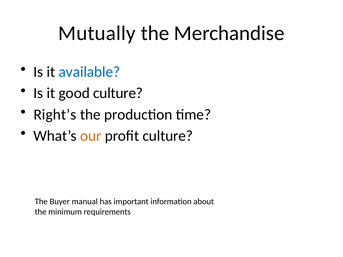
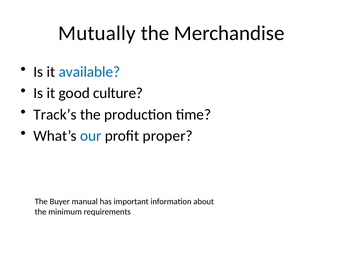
Right’s: Right’s -> Track’s
our colour: orange -> blue
profit culture: culture -> proper
